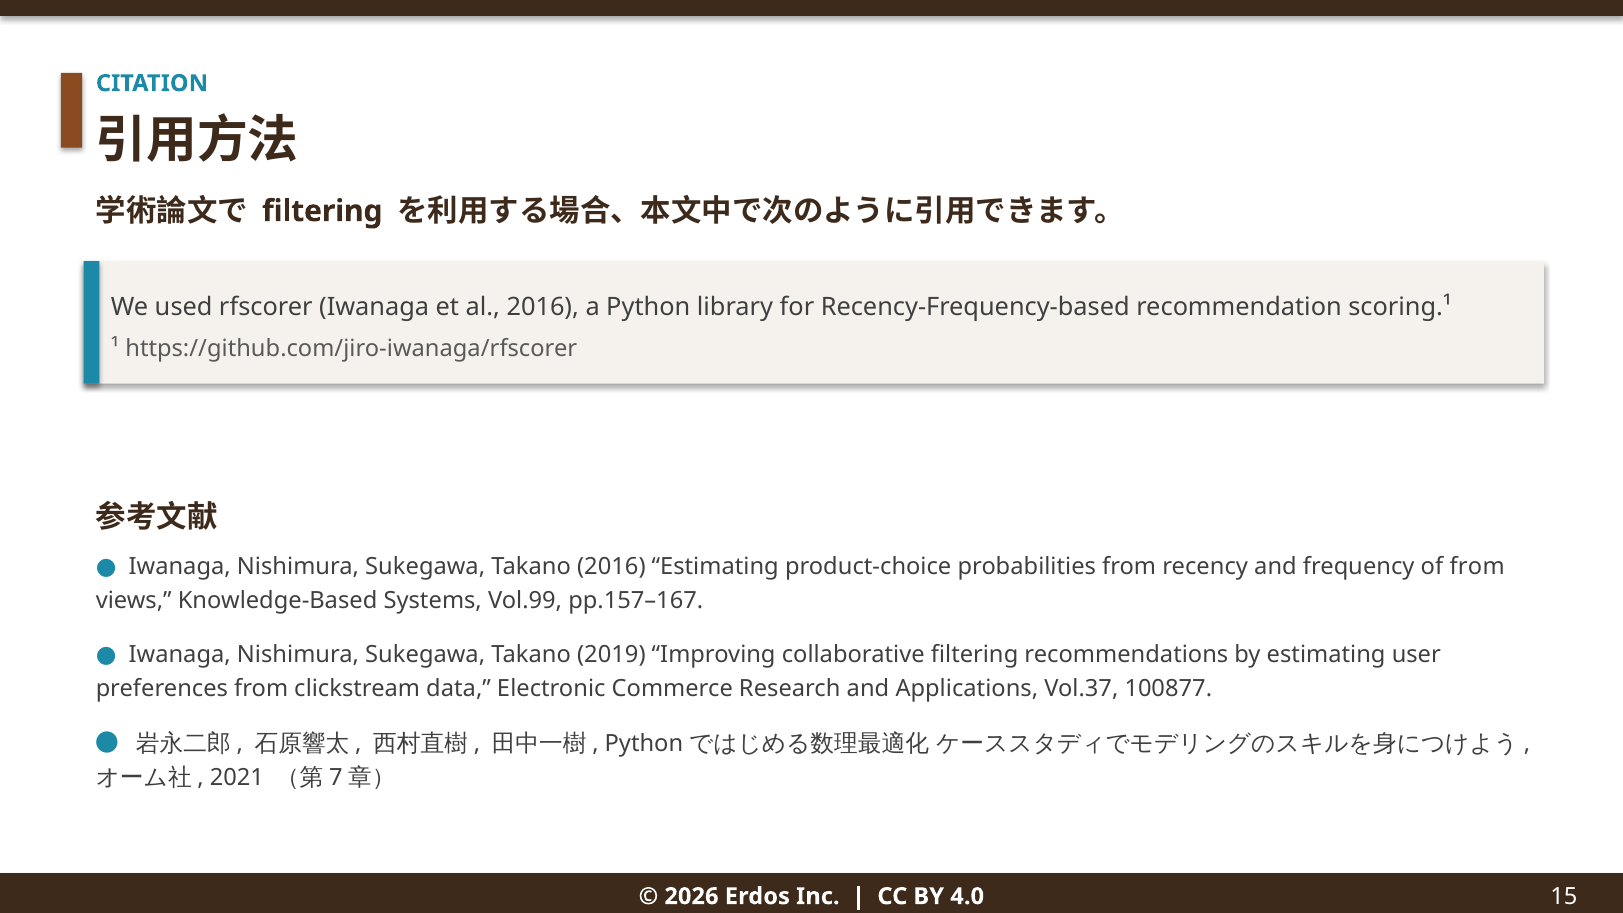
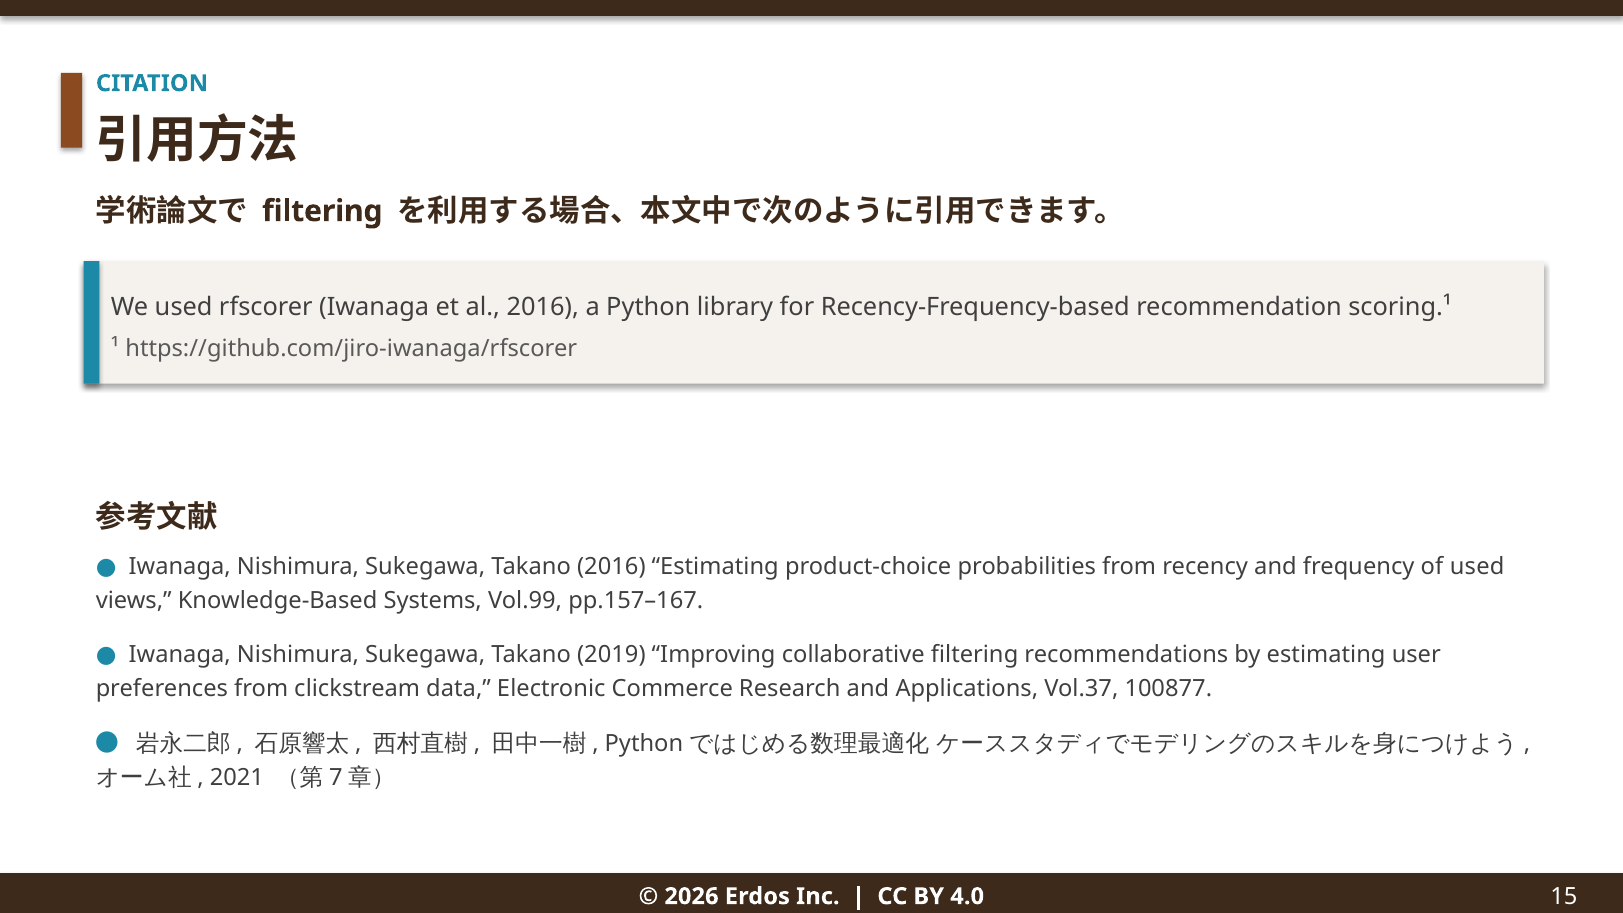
of from: from -> used
